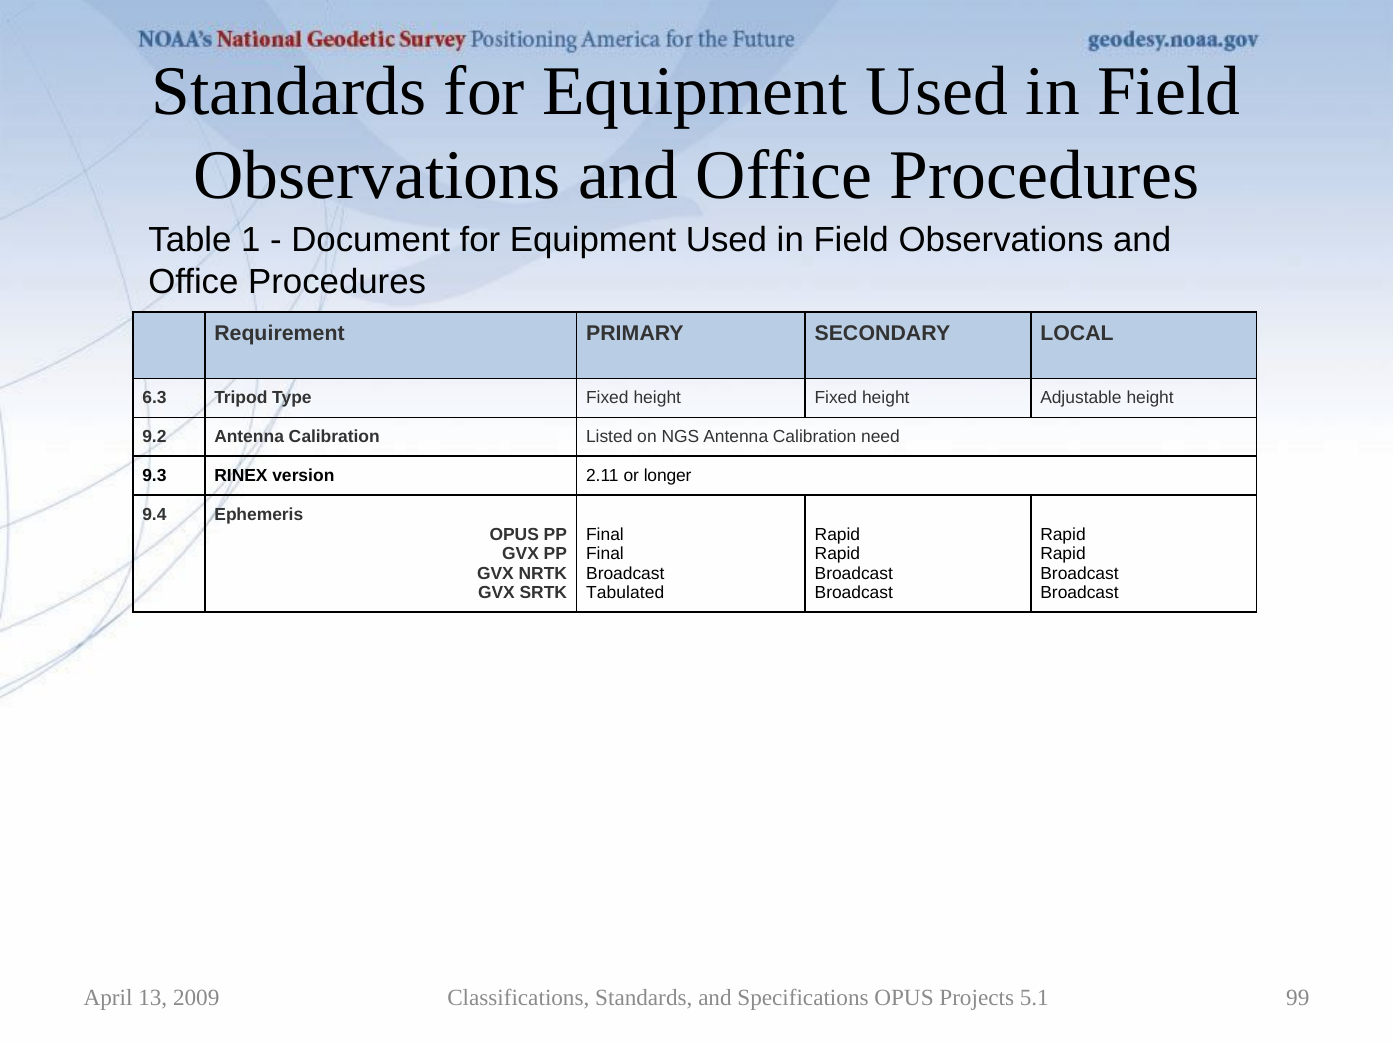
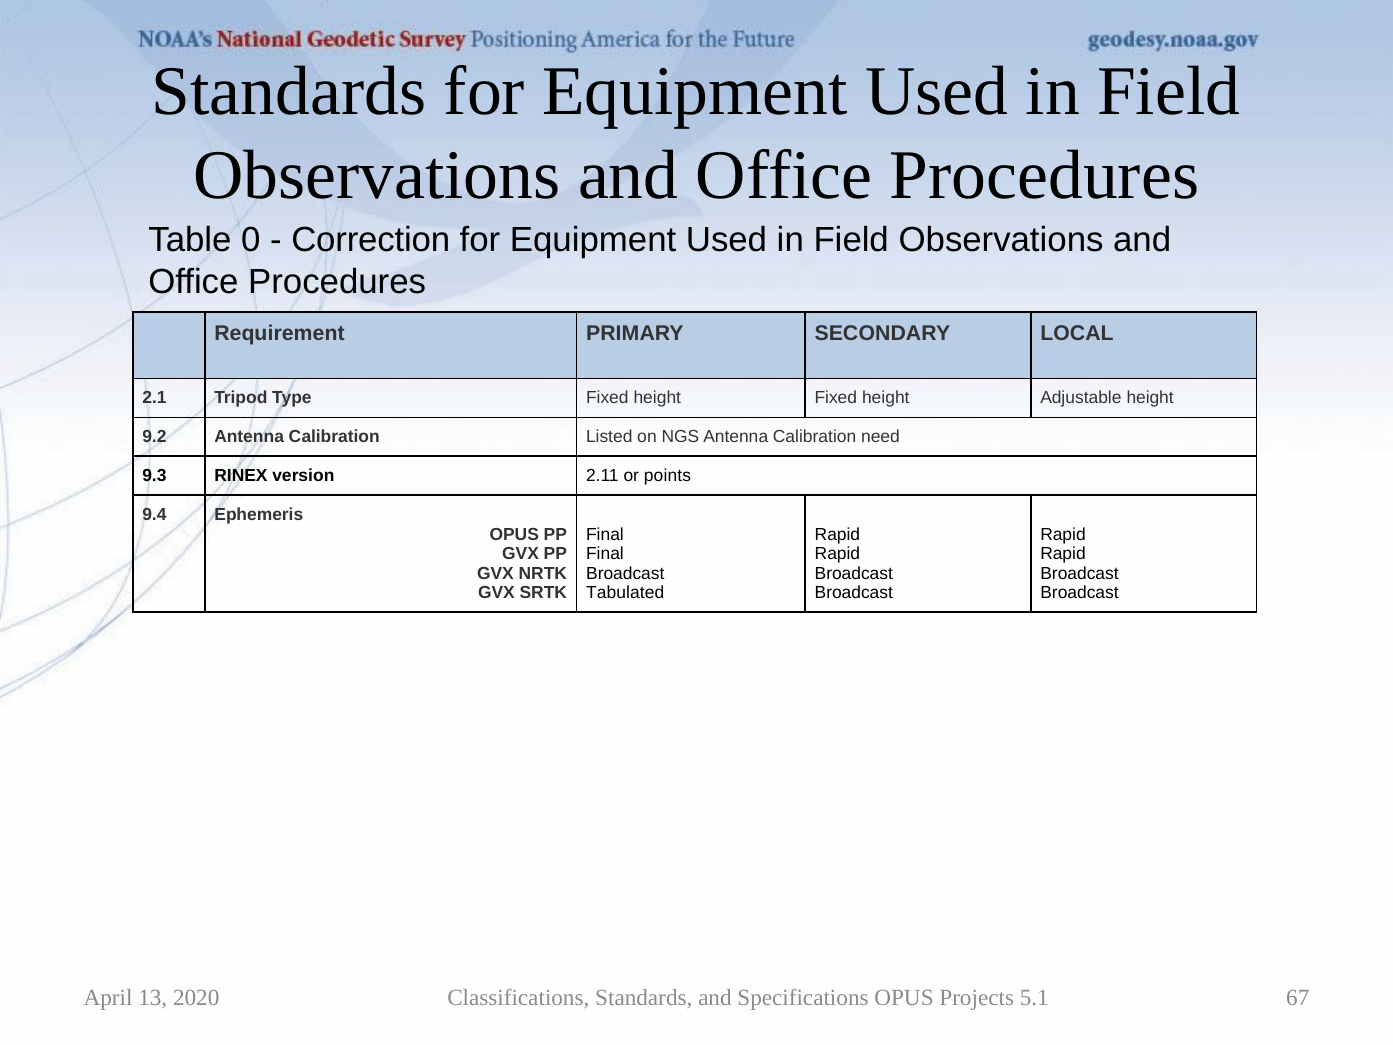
1: 1 -> 0
Document: Document -> Correction
6.3: 6.3 -> 2.1
longer: longer -> points
2009: 2009 -> 2020
99: 99 -> 67
